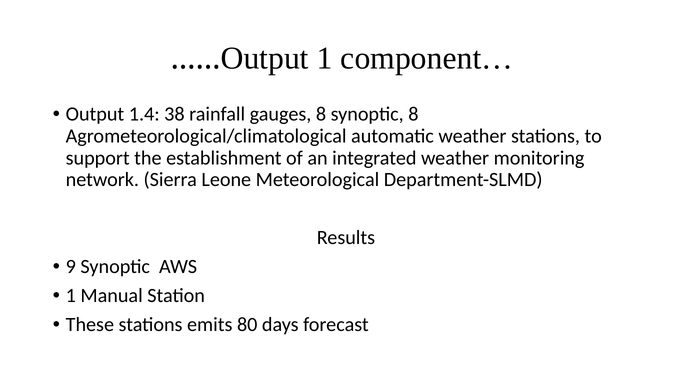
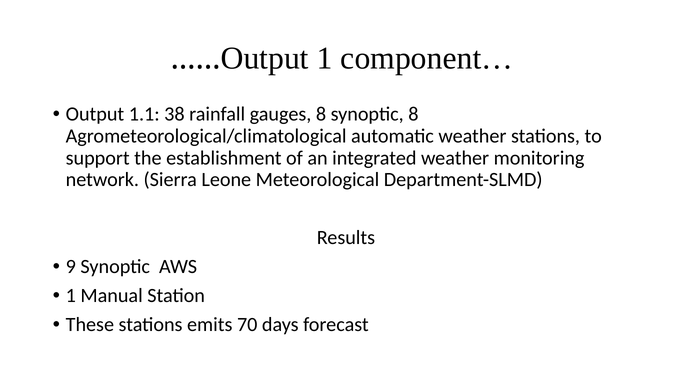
1.4: 1.4 -> 1.1
80: 80 -> 70
